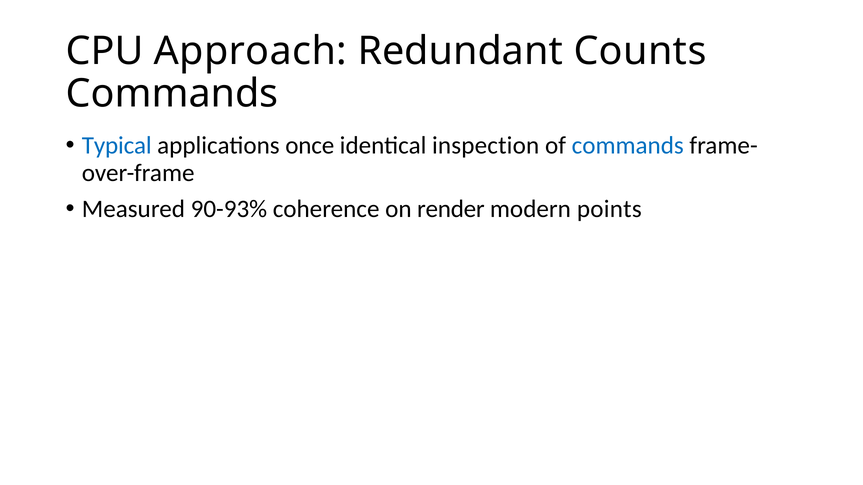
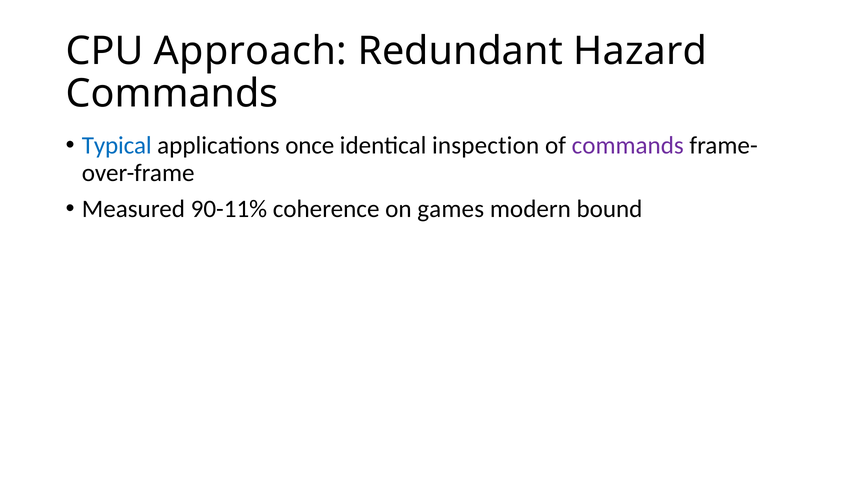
Counts: Counts -> Hazard
commands at (628, 146) colour: blue -> purple
90-93%: 90-93% -> 90-11%
render: render -> games
points: points -> bound
